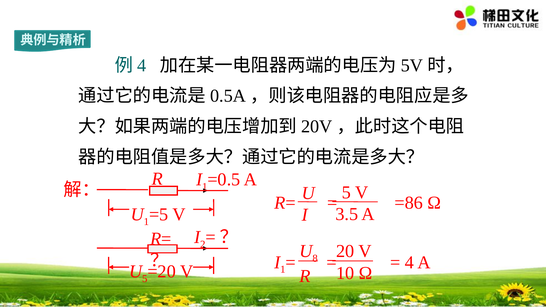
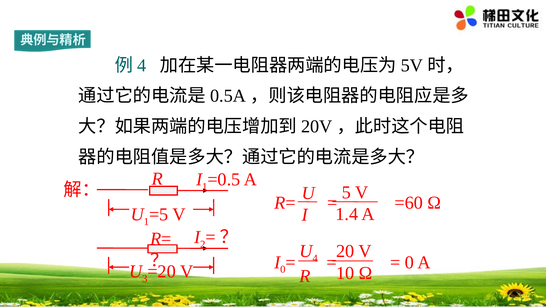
=86: =86 -> =60
3.5: 3.5 -> 1.4
8: 8 -> 4
1 at (283, 270): 1 -> 0
4 at (409, 262): 4 -> 0
U 5: 5 -> 3
